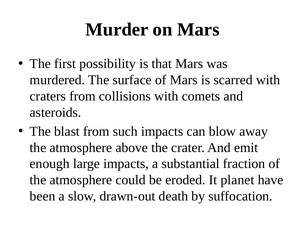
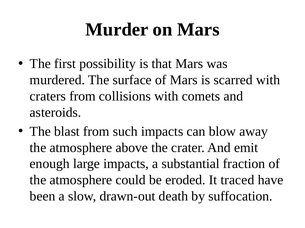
planet: planet -> traced
